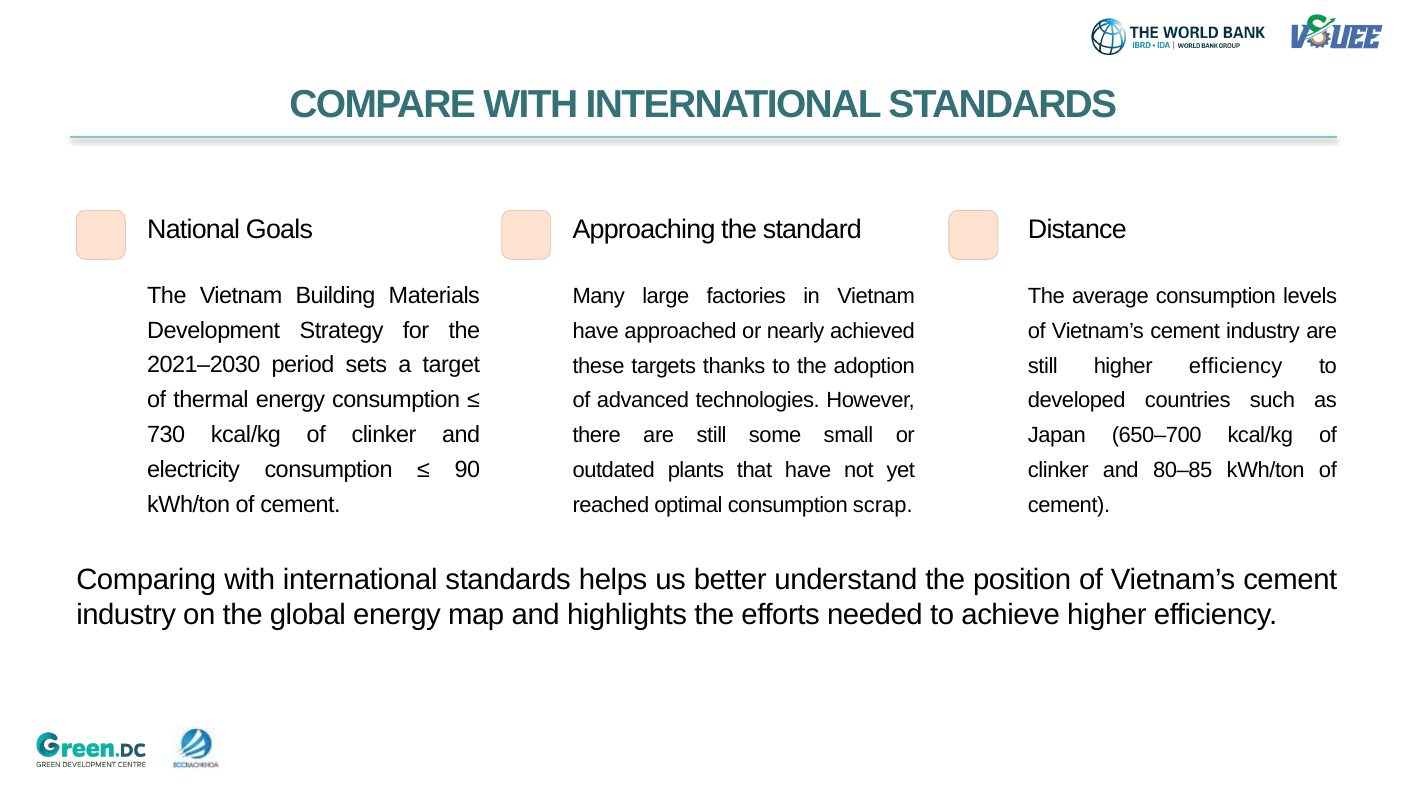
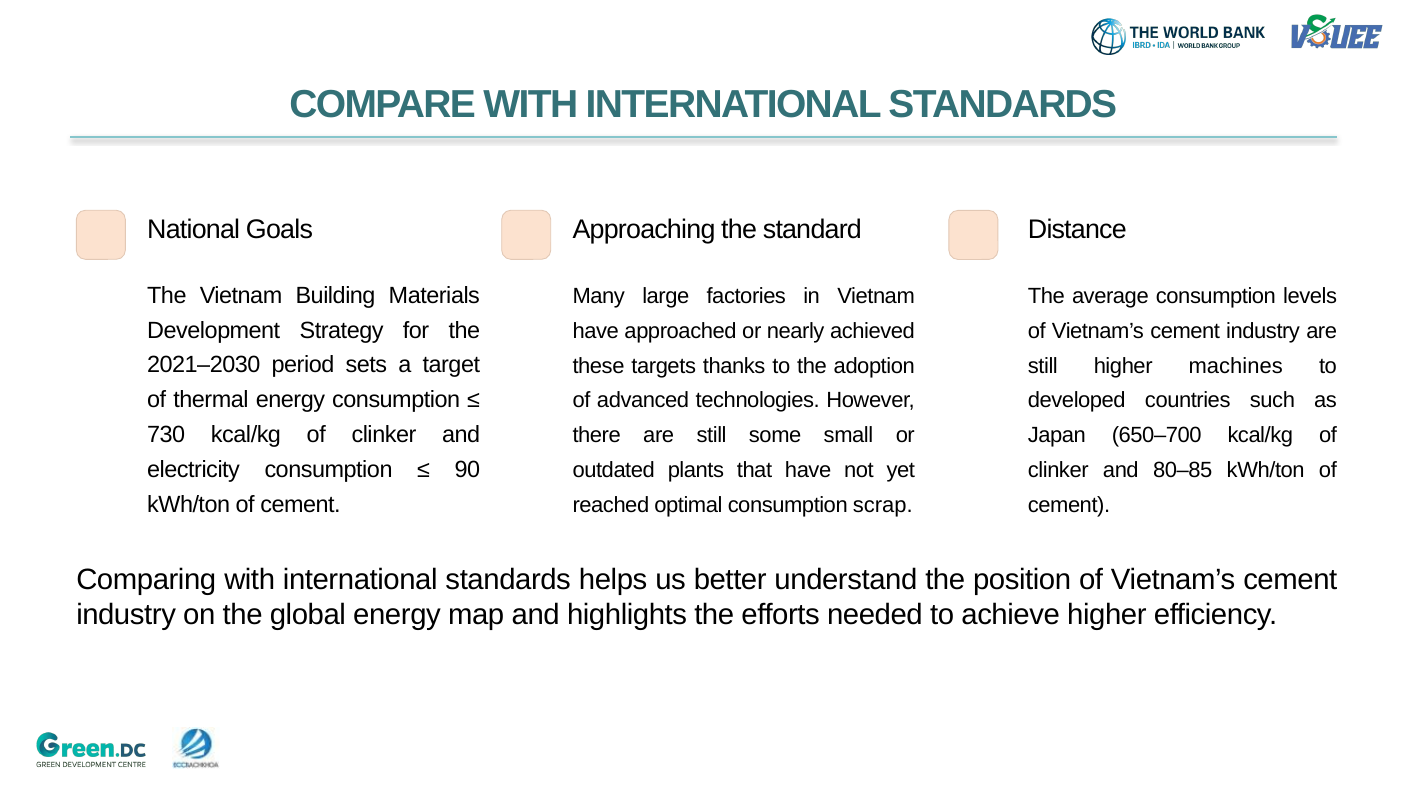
still higher efficiency: efficiency -> machines
